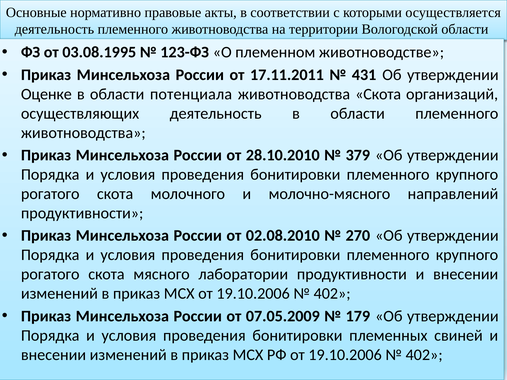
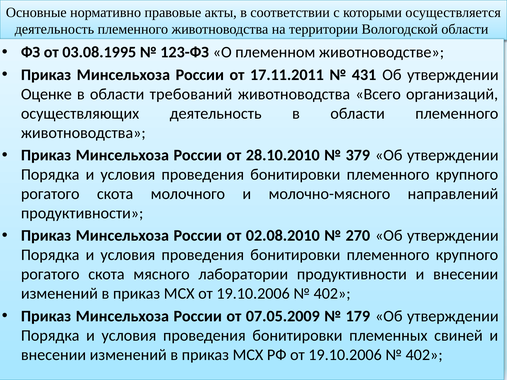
потенциала: потенциала -> требований
животноводства Скота: Скота -> Всего
